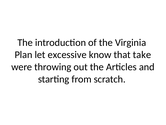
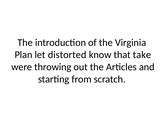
excessive: excessive -> distorted
